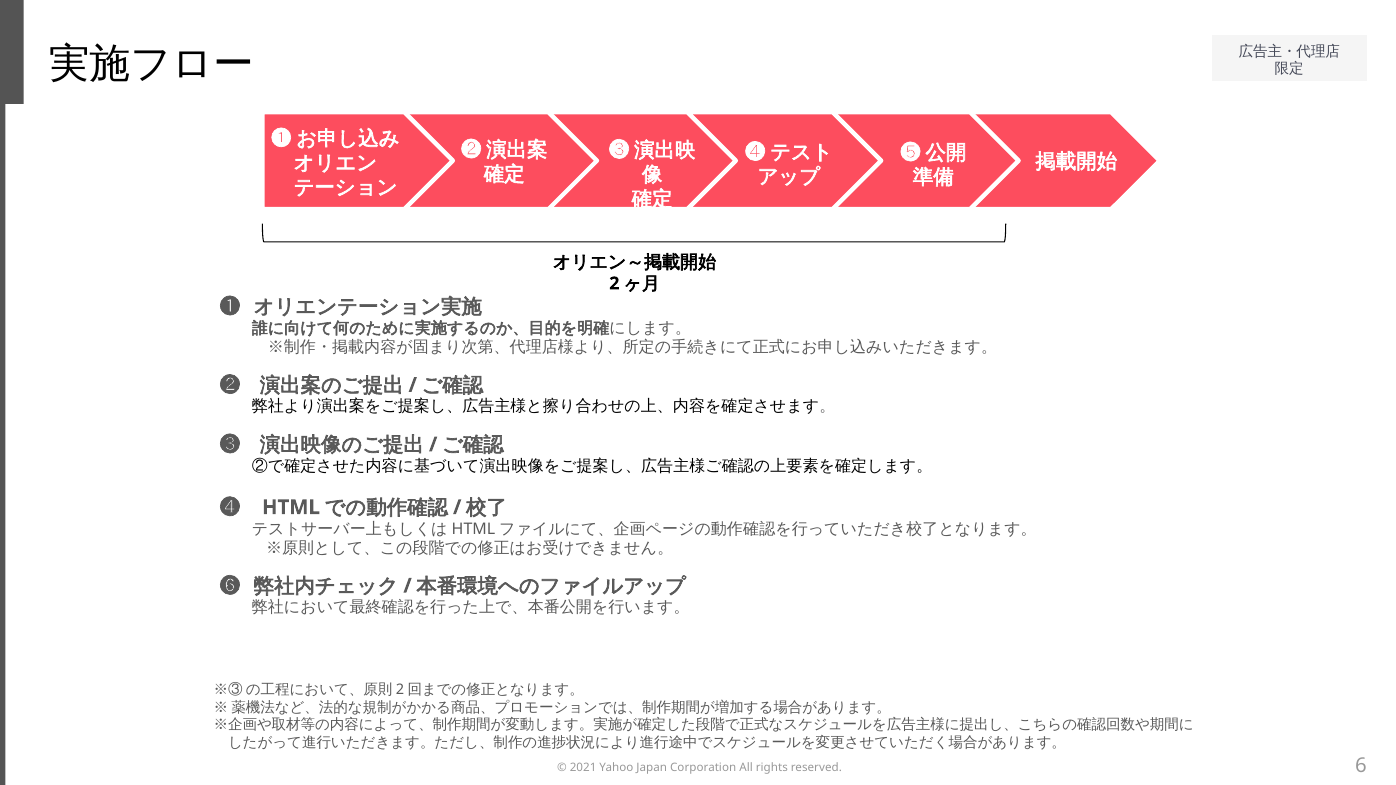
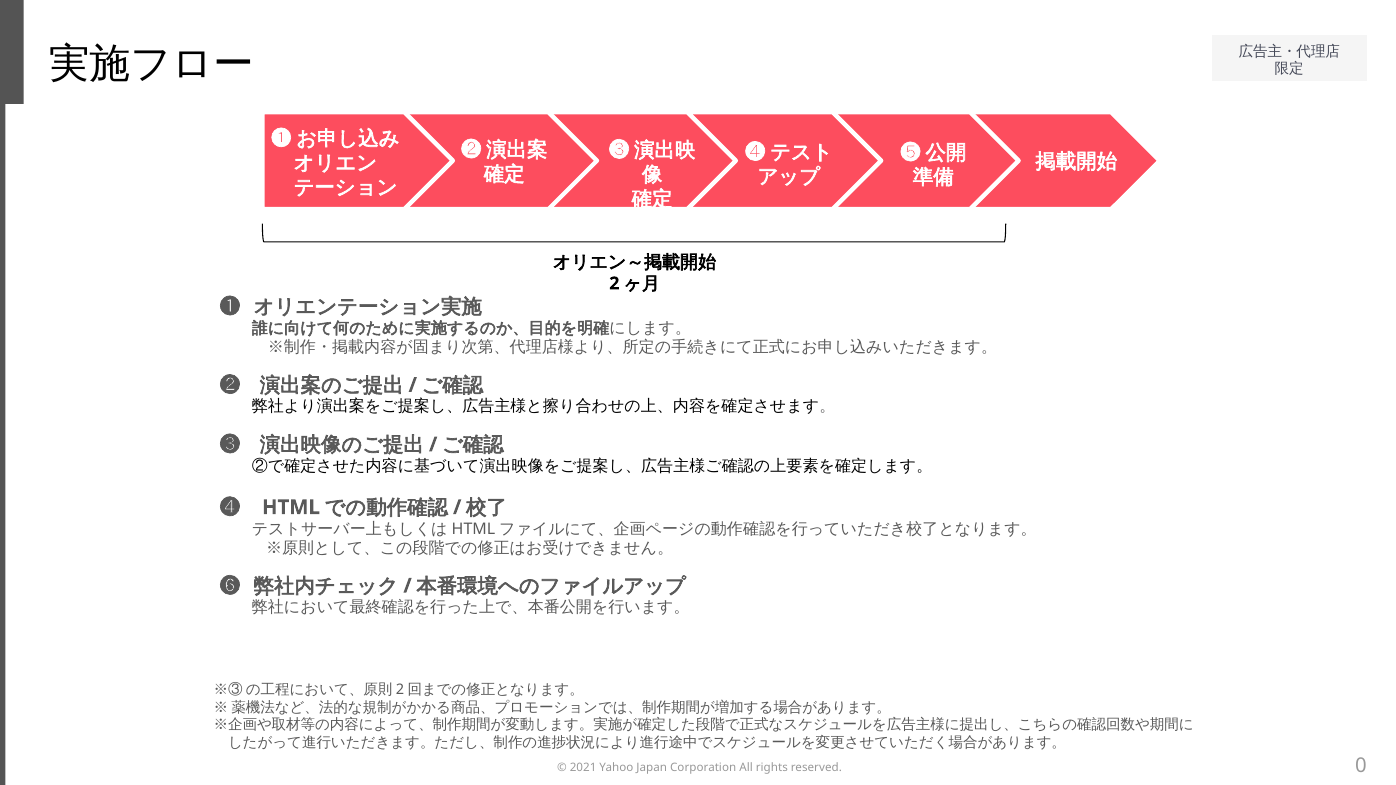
6: 6 -> 0
